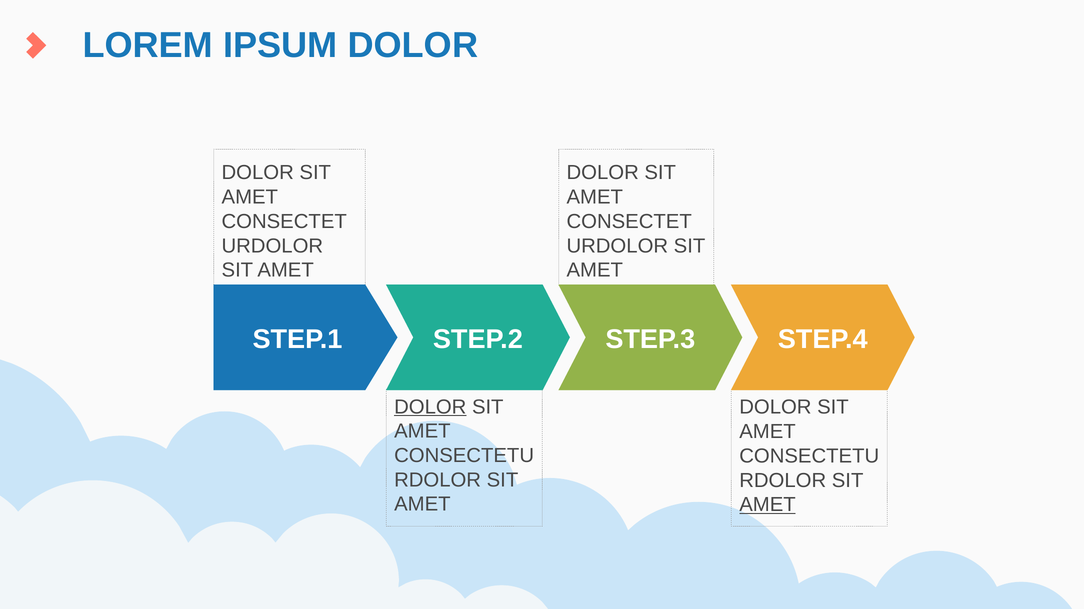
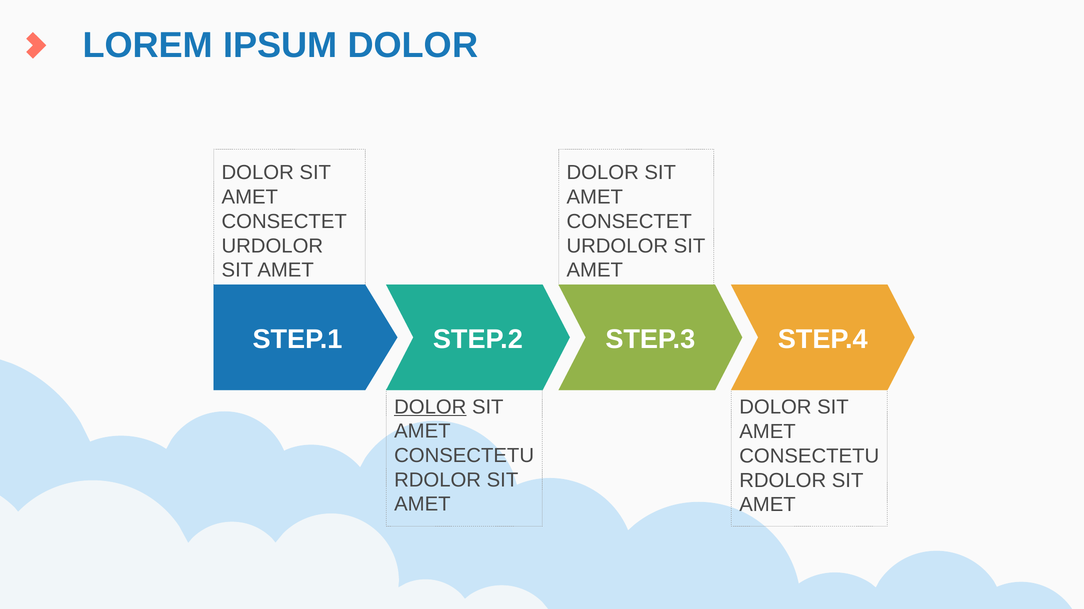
AMET at (768, 505) underline: present -> none
